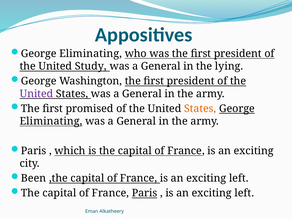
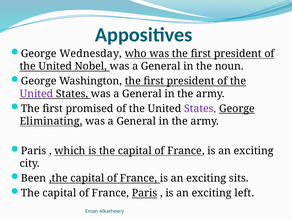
Eliminating at (91, 54): Eliminating -> Wednesday
Study: Study -> Nobel
lying: lying -> noun
States at (200, 109) colour: orange -> purple
left at (239, 178): left -> sits
